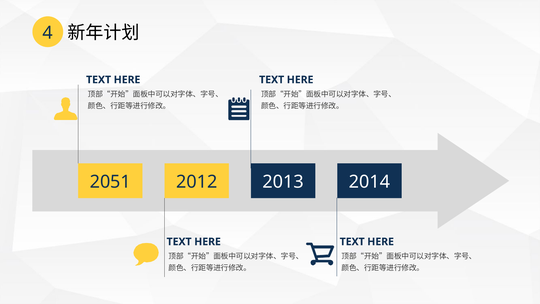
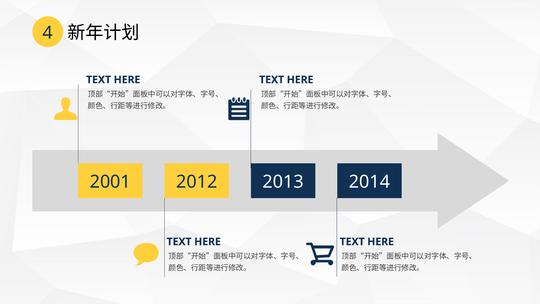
2051: 2051 -> 2001
